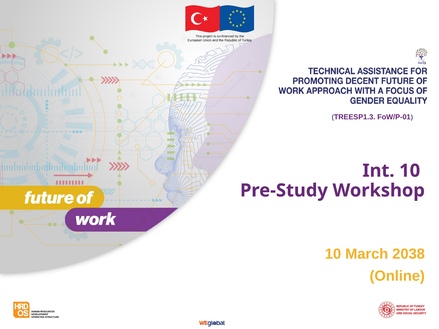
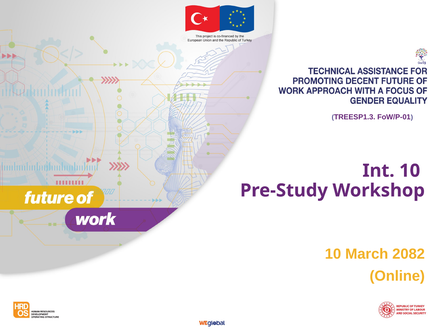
2038: 2038 -> 2082
